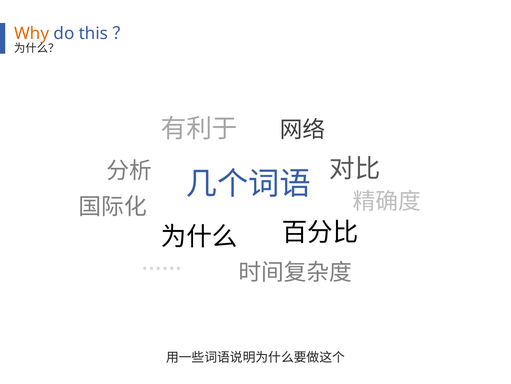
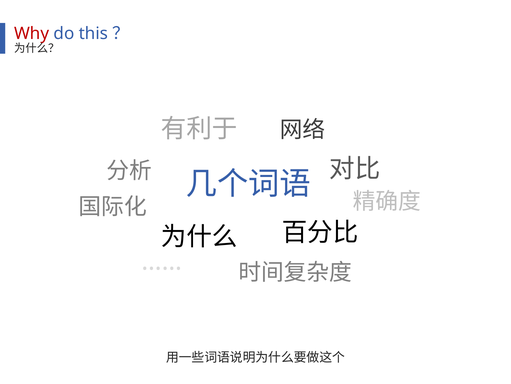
Why colour: orange -> red
